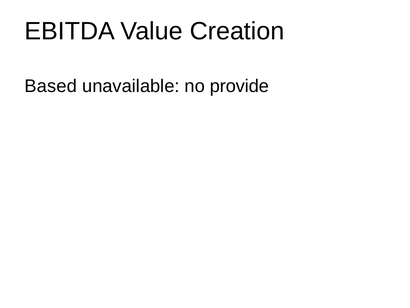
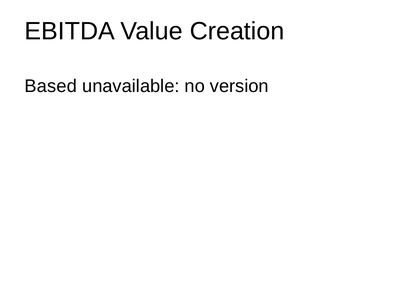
provide: provide -> version
